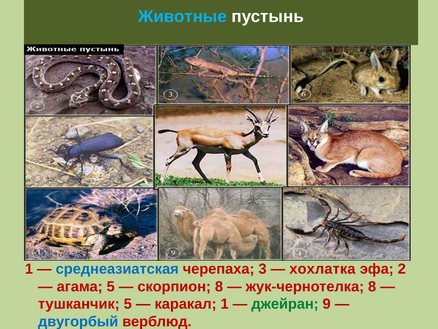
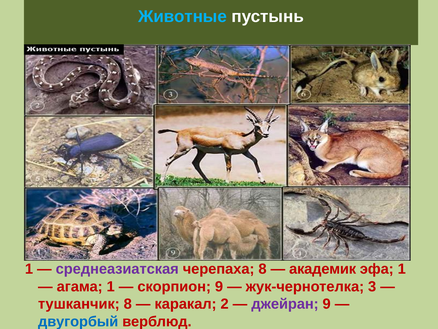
среднеазиатская colour: blue -> purple
черепаха 3: 3 -> 8
хохлатка: хохлатка -> академик
эфа 2: 2 -> 1
агама 5: 5 -> 1
скорпион 8: 8 -> 9
жук-чернотелка 8: 8 -> 3
тушканчик 5: 5 -> 8
каракал 1: 1 -> 2
джейран colour: green -> purple
